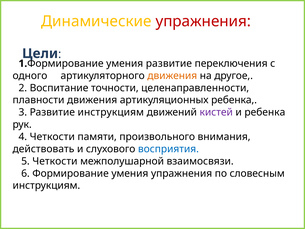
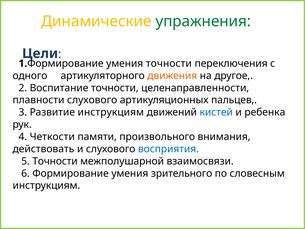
упражнения at (203, 21) colour: red -> green
умения развитие: развитие -> точности
плавности движения: движения -> слухового
артикуляционных ребенка: ребенка -> пальцев
кистей colour: purple -> blue
5 Четкости: Четкости -> Точности
умения упражнения: упражнения -> зрительного
